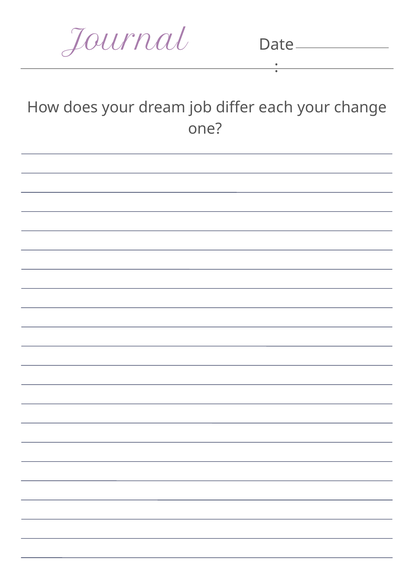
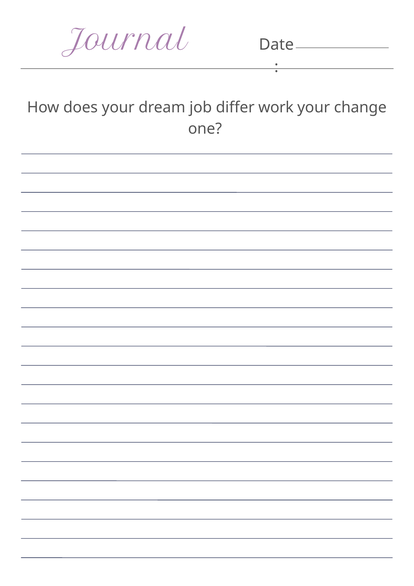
each: each -> work
